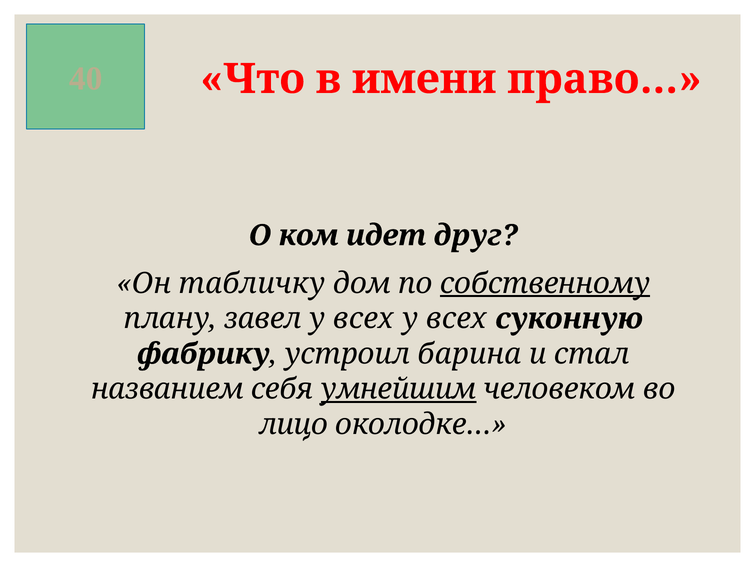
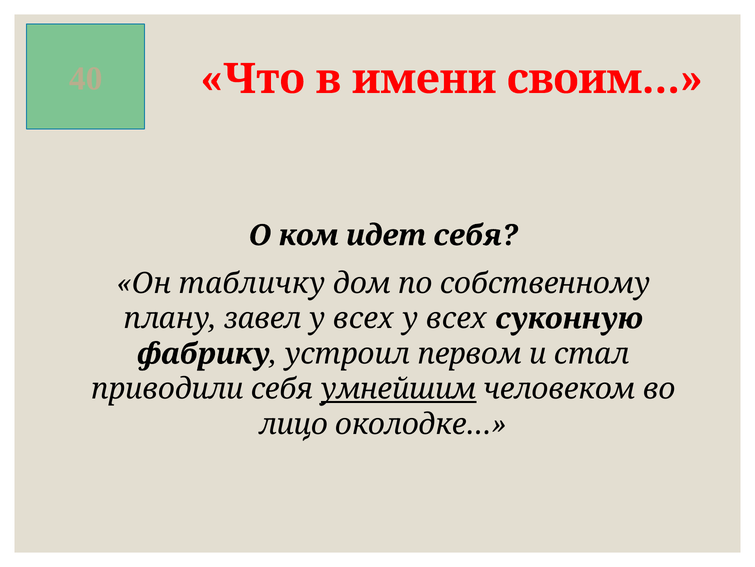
право…: право… -> своим…
идет друг: друг -> себя
собственному underline: present -> none
барина: барина -> первом
названием: названием -> приводили
